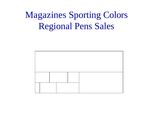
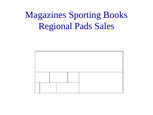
Colors: Colors -> Books
Pens: Pens -> Pads
